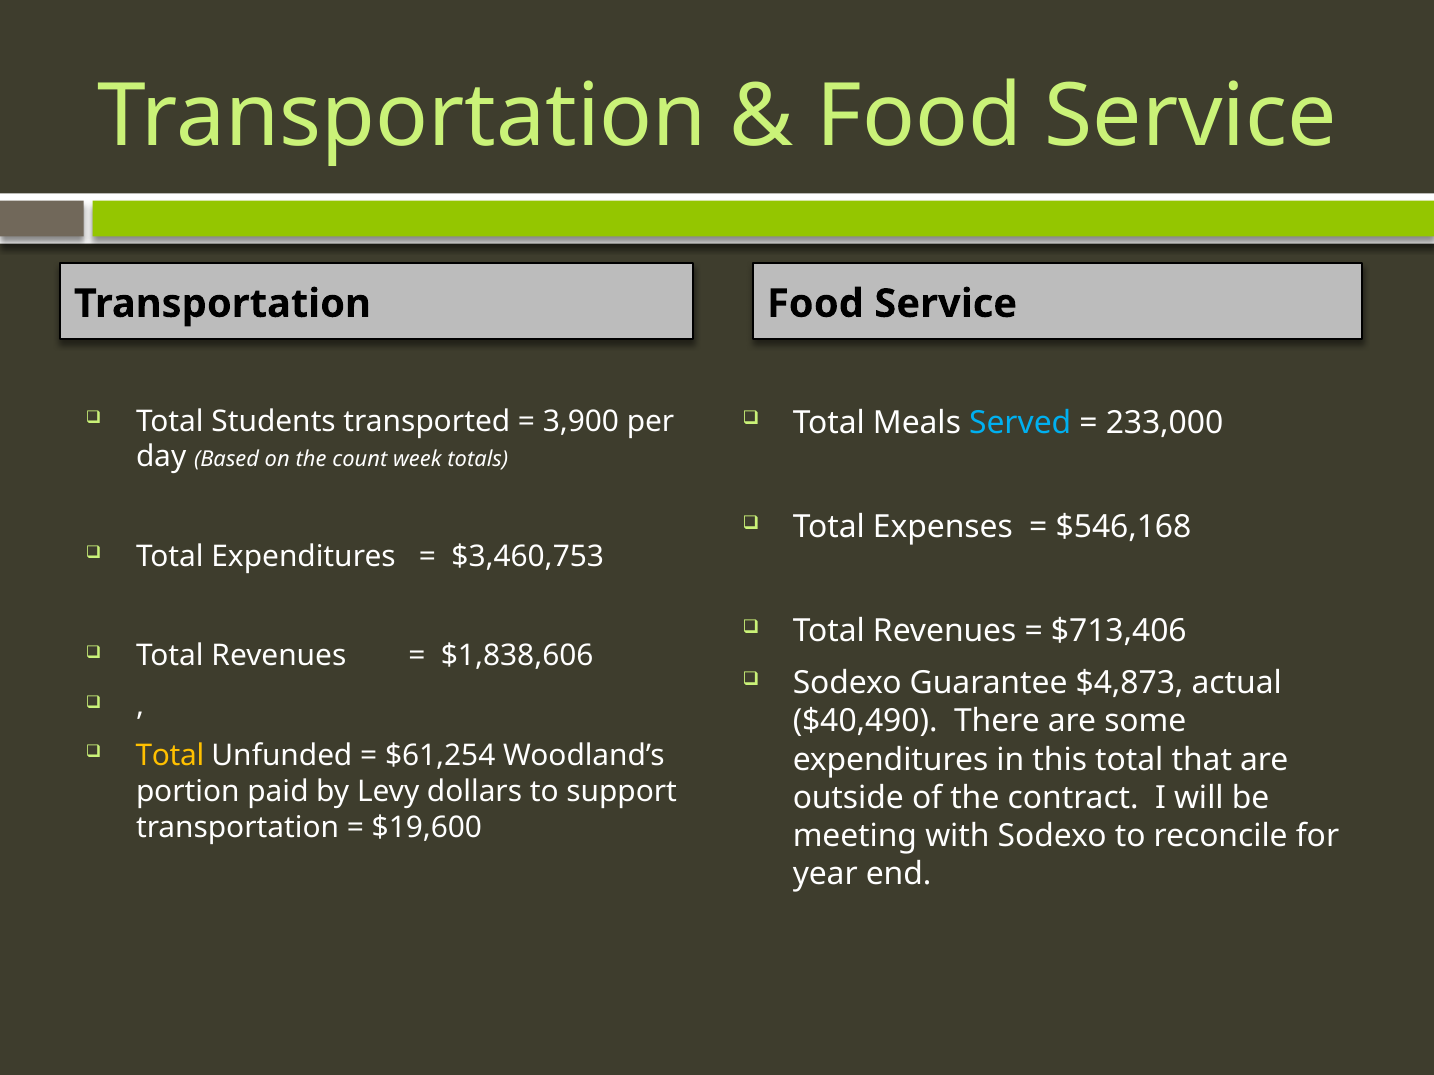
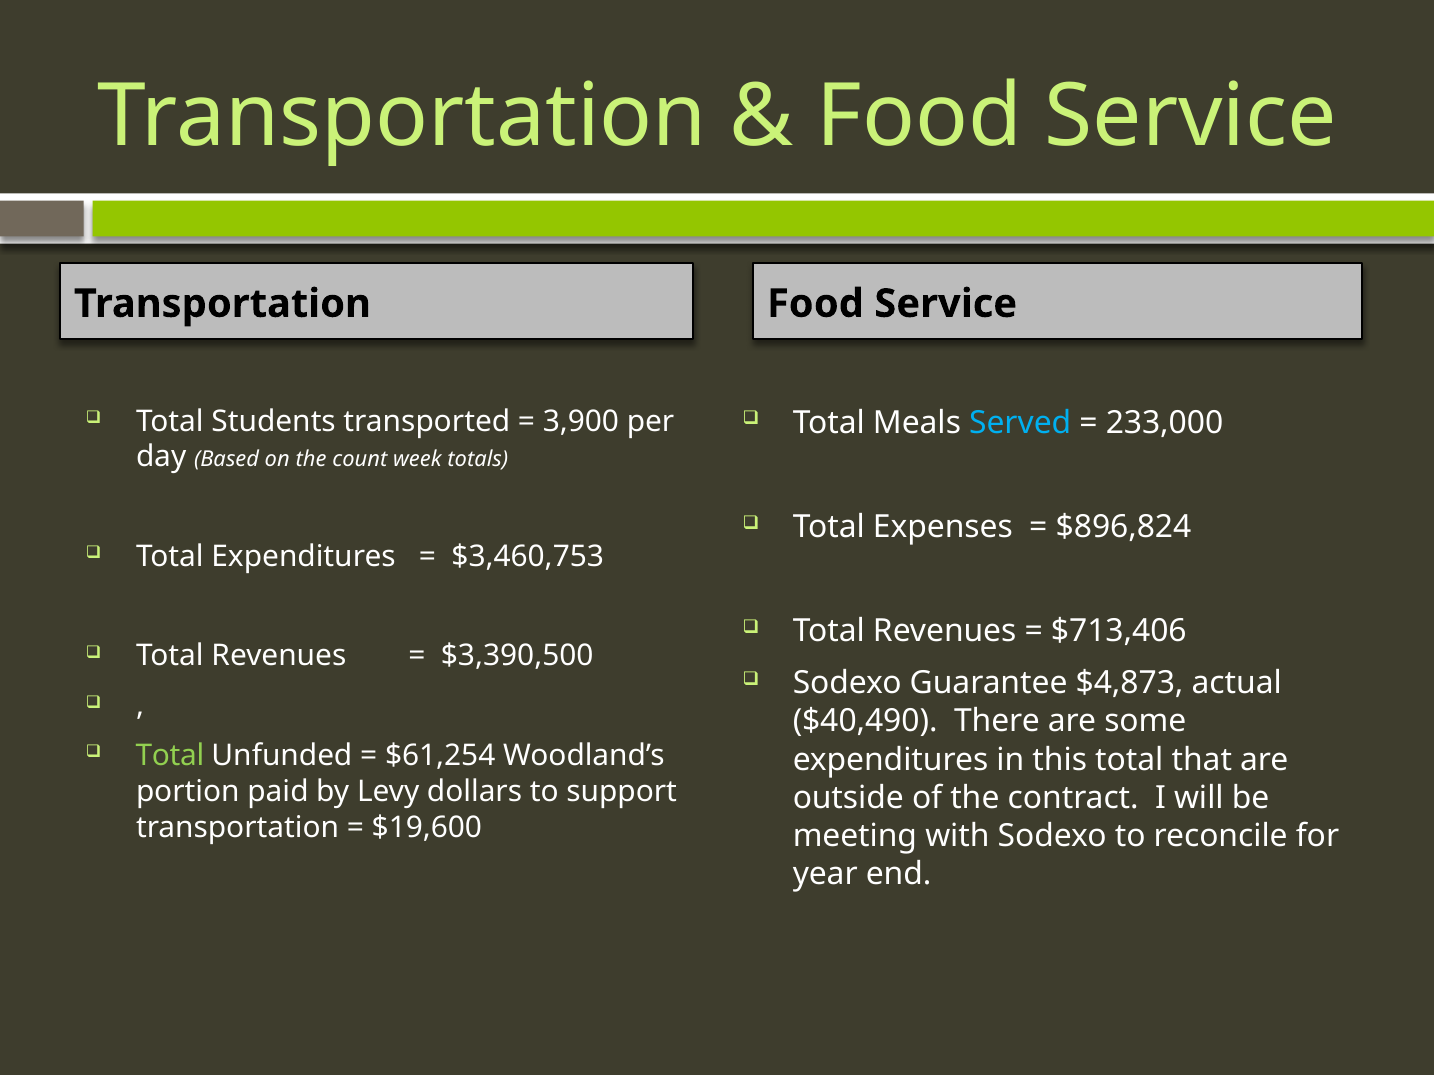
$546,168: $546,168 -> $896,824
$1,838,606: $1,838,606 -> $3,390,500
Total at (170, 756) colour: yellow -> light green
